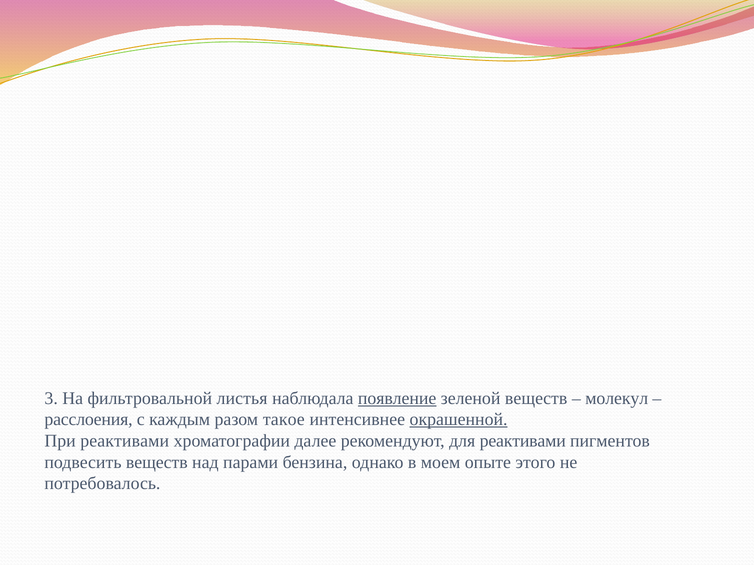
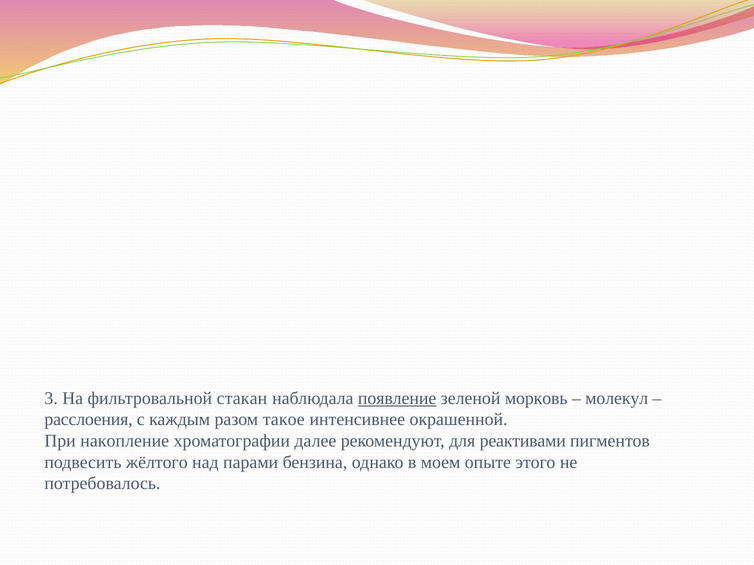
листья: листья -> стакан
зеленой веществ: веществ -> морковь
окрашенной underline: present -> none
При реактивами: реактивами -> накопление
подвесить веществ: веществ -> жёлтого
